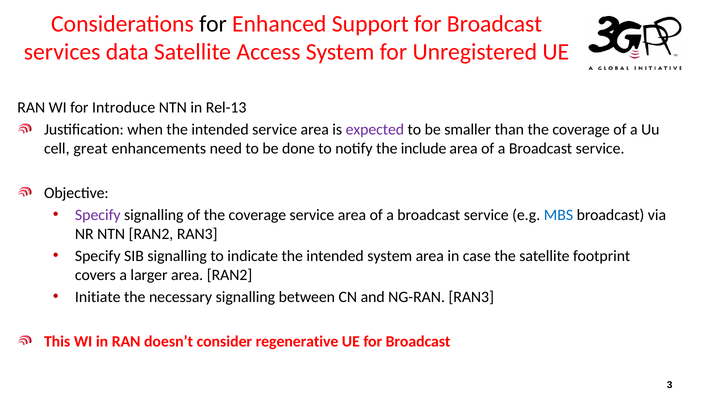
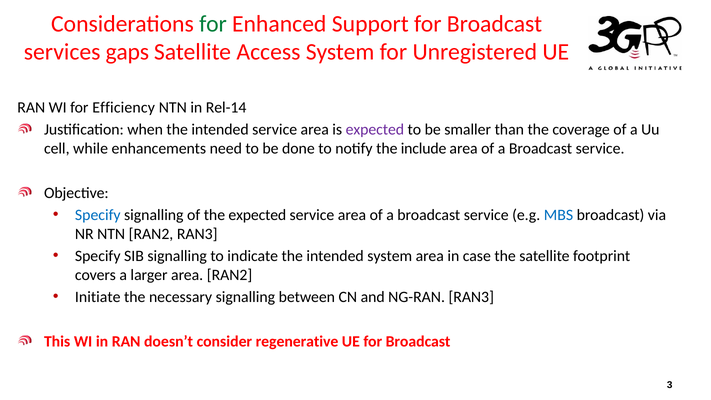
for at (213, 24) colour: black -> green
data: data -> gaps
Introduce: Introduce -> Efficiency
Rel-13: Rel-13 -> Rel-14
great: great -> while
Specify at (98, 215) colour: purple -> blue
of the coverage: coverage -> expected
